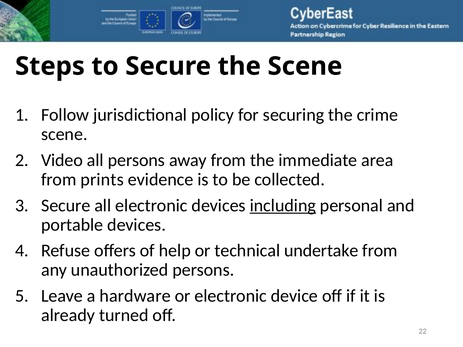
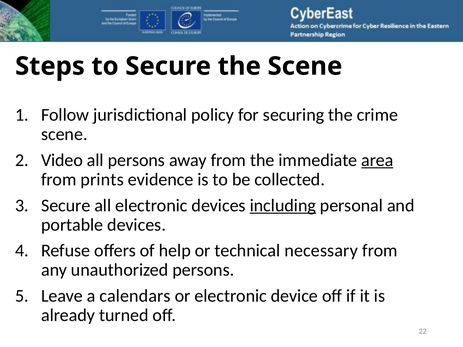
area underline: none -> present
undertake: undertake -> necessary
hardware: hardware -> calendars
